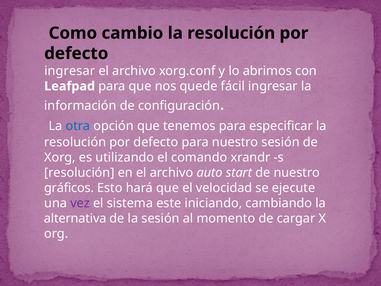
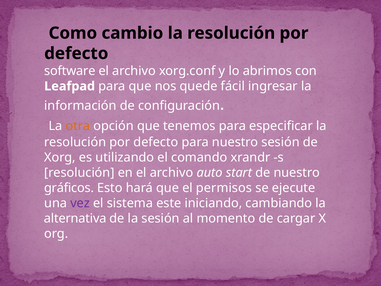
ingresar at (70, 71): ingresar -> software
otra colour: blue -> orange
velocidad: velocidad -> permisos
